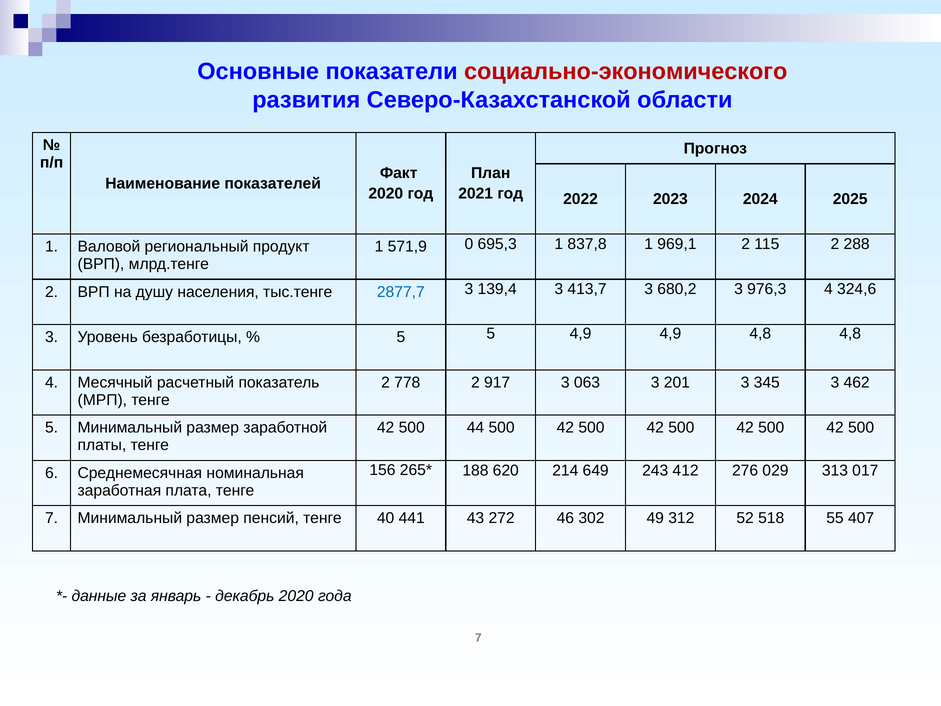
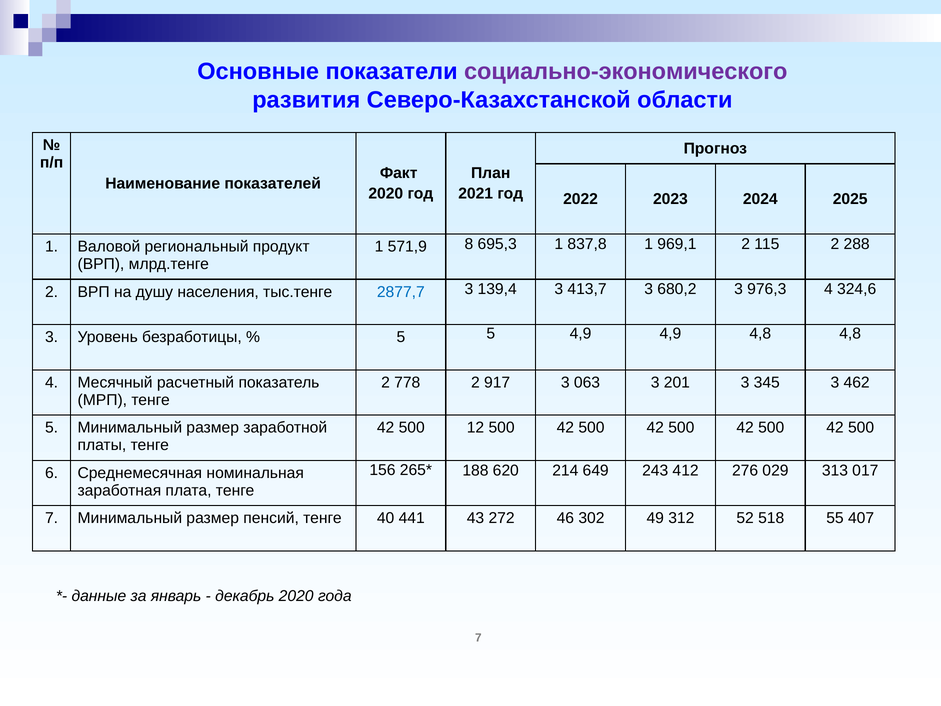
социально-экономического colour: red -> purple
0: 0 -> 8
44: 44 -> 12
